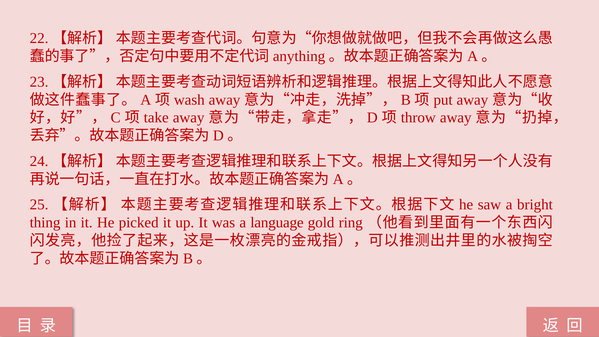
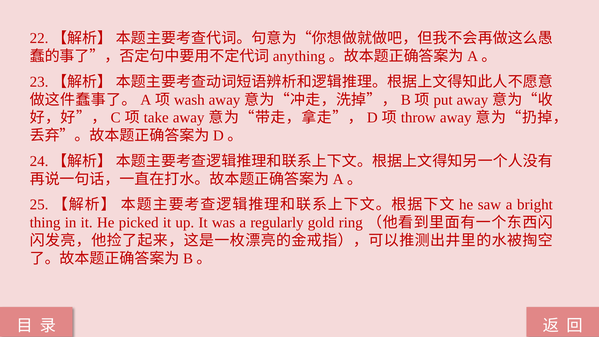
language: language -> regularly
